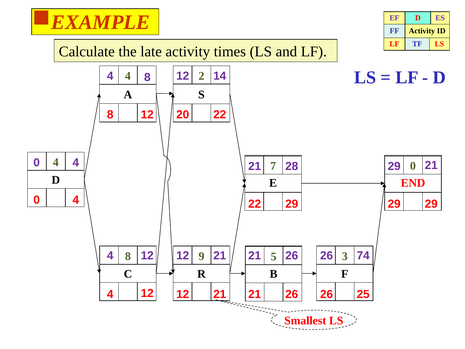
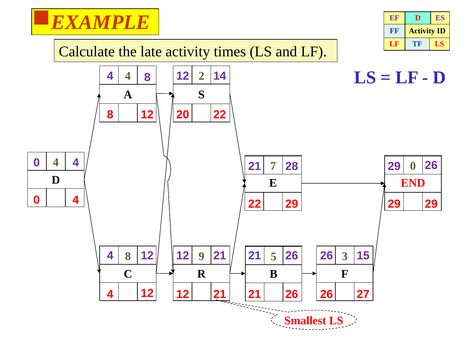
21 at (431, 165): 21 -> 26
74: 74 -> 15
25: 25 -> 27
